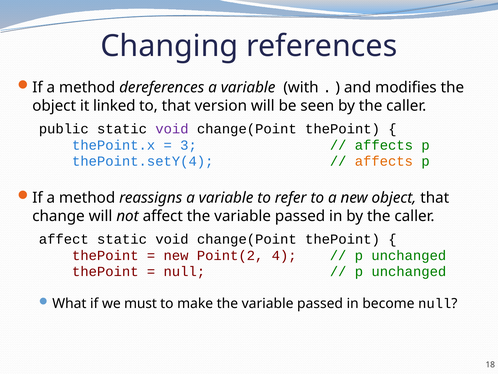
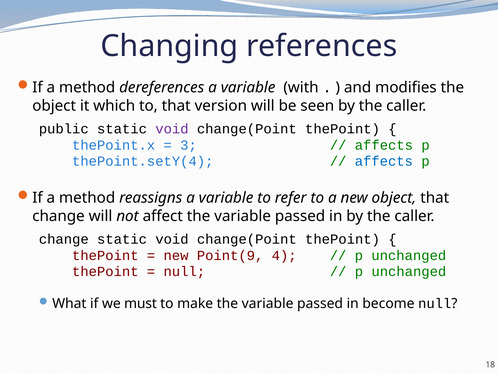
linked: linked -> which
affects at (384, 161) colour: orange -> blue
affect at (64, 239): affect -> change
Point(2: Point(2 -> Point(9
